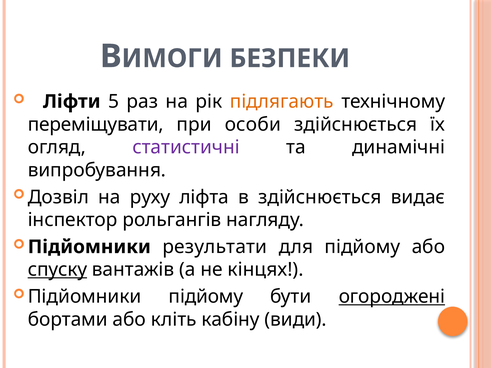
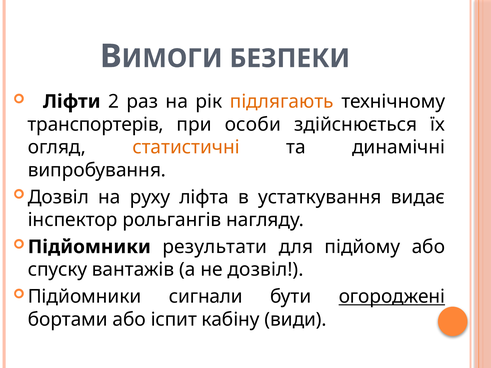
5: 5 -> 2
переміщувати: переміщувати -> транспортерів
статистичні colour: purple -> orange
в здійснюється: здійснюється -> устаткування
спуску underline: present -> none
не кінцях: кінцях -> дозвіл
Підйомники підйому: підйому -> сигнали
кліть: кліть -> іспит
